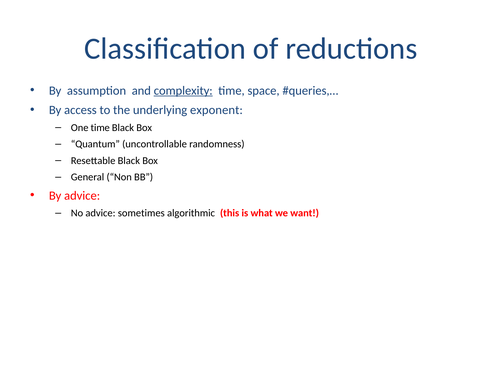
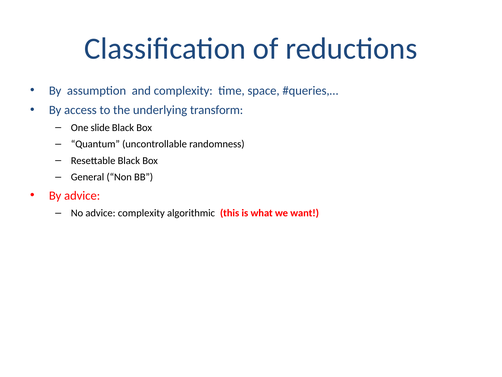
complexity at (183, 90) underline: present -> none
underlying exponent: exponent -> transform
One time: time -> slide
advice sometimes: sometimes -> complexity
